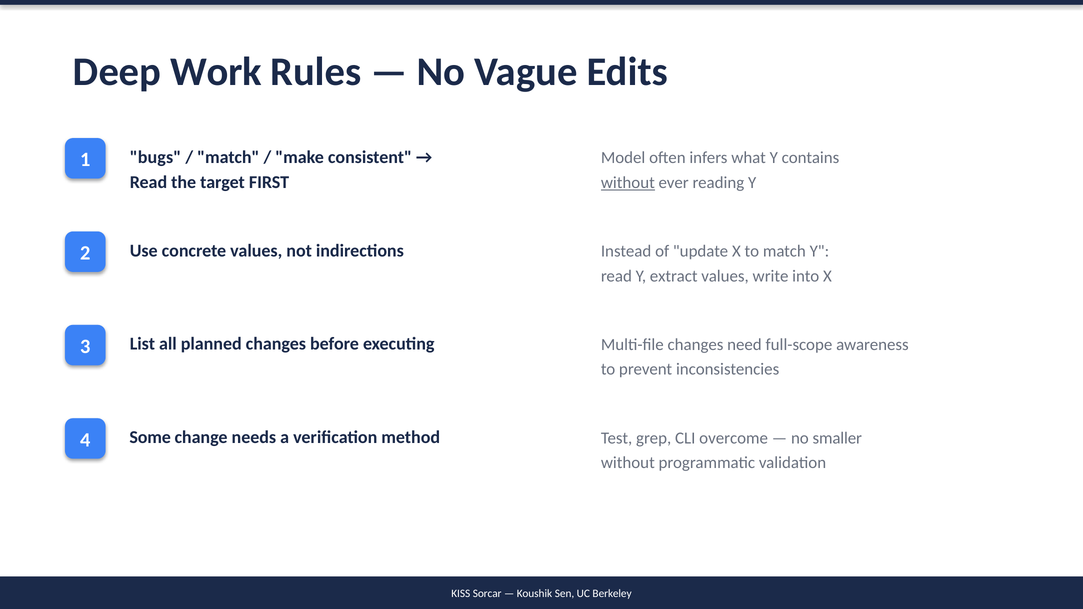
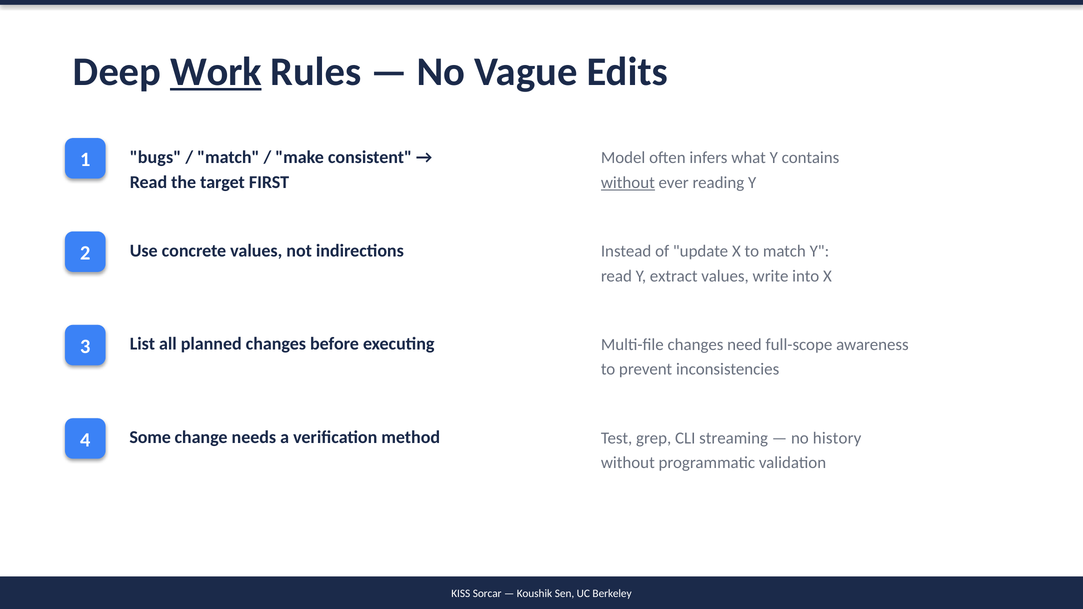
Work underline: none -> present
overcome: overcome -> streaming
smaller: smaller -> history
